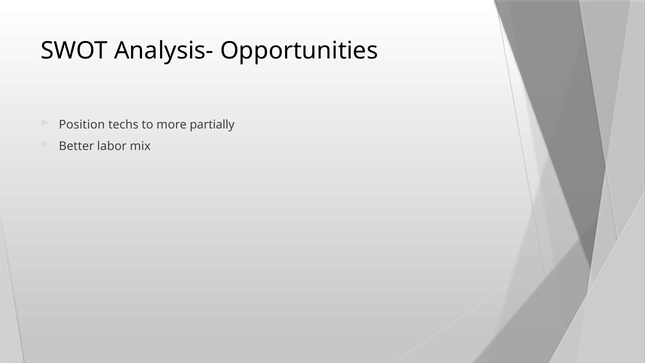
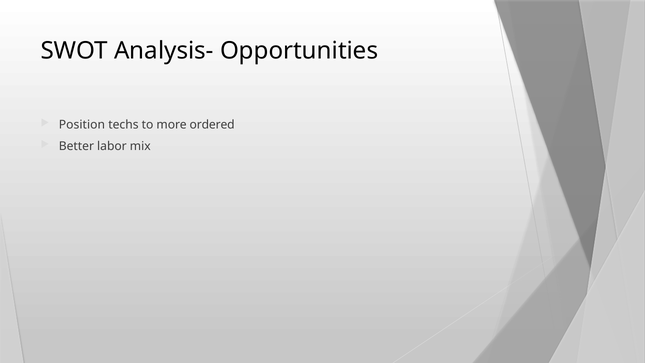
partially: partially -> ordered
